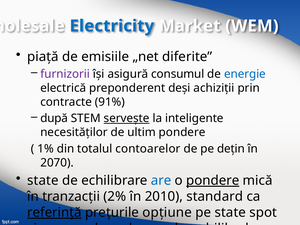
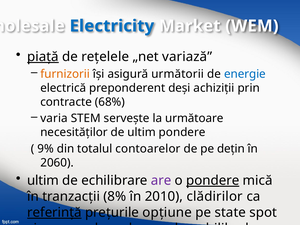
piaţă underline: none -> present
emisiile: emisiile -> reţelele
diferite: diferite -> variază
furnizorii colour: purple -> orange
consumul: consumul -> următorii
91%: 91% -> 68%
după: după -> varia
serveşte underline: present -> none
inteligente: inteligente -> următoare
1%: 1% -> 9%
2070: 2070 -> 2060
state at (43, 181): state -> ultim
are at (161, 181) colour: blue -> purple
2%: 2% -> 8%
standard: standard -> clădirilor
